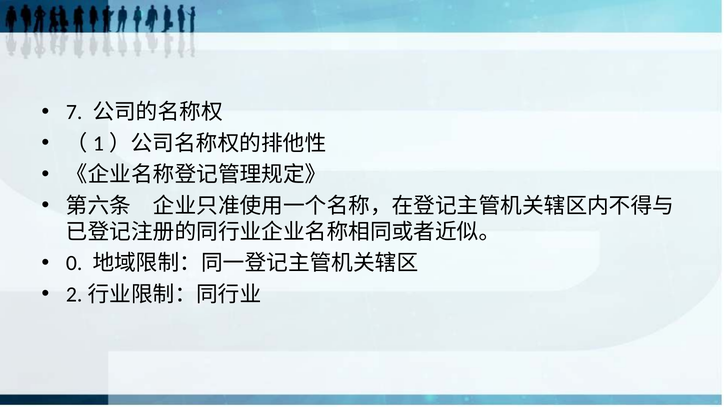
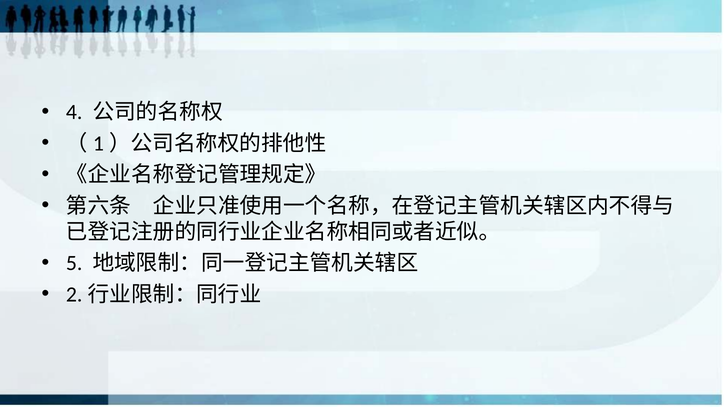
7: 7 -> 4
0: 0 -> 5
